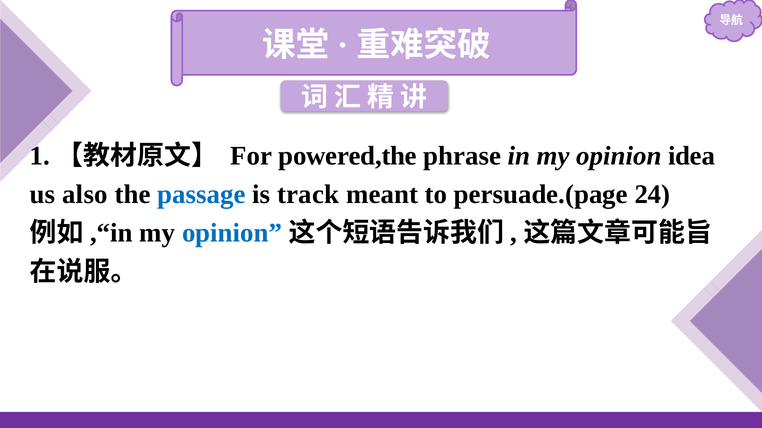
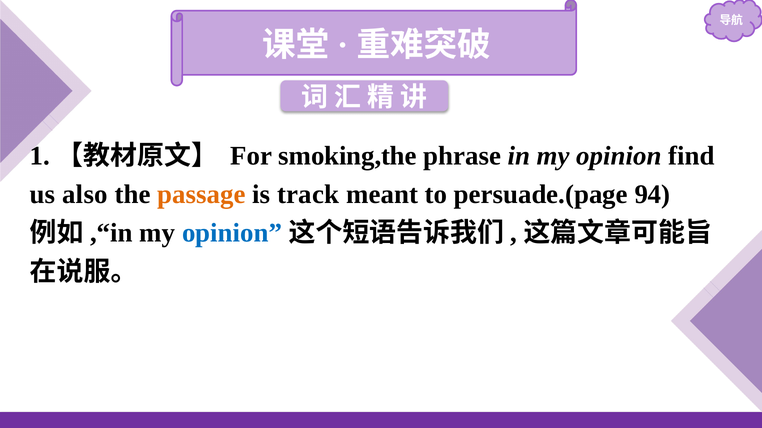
powered,the: powered,the -> smoking,the
idea: idea -> find
passage colour: blue -> orange
24: 24 -> 94
